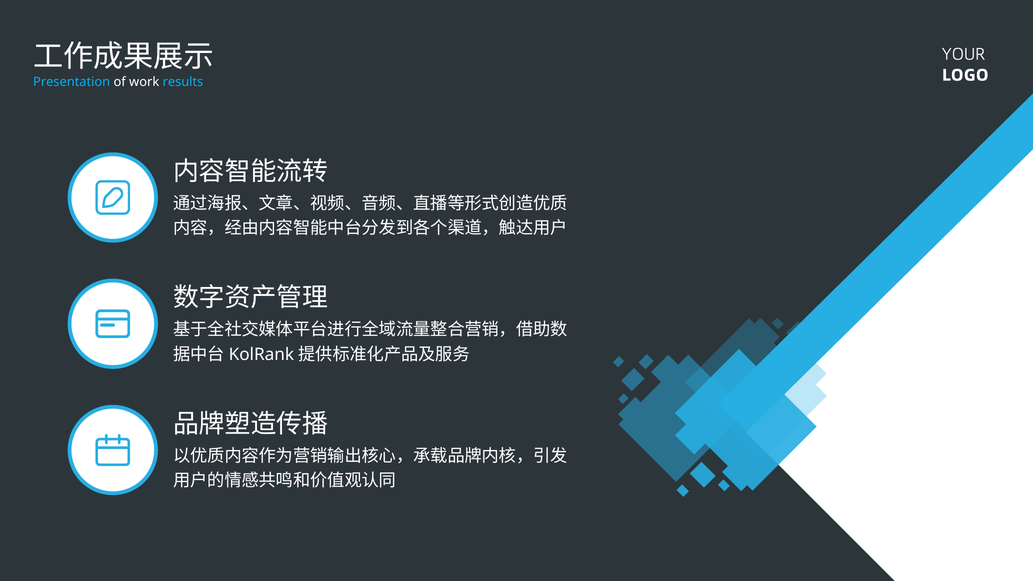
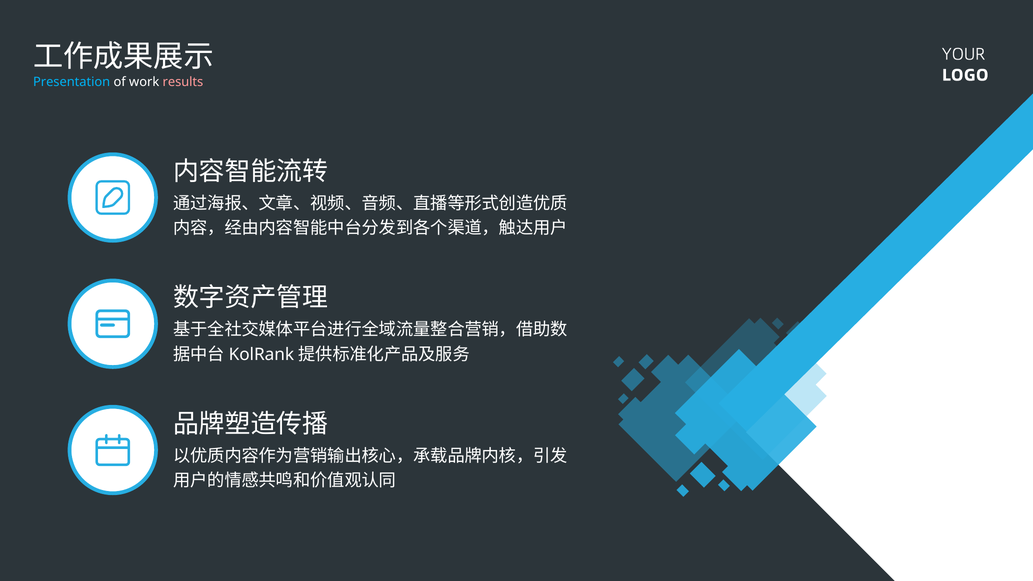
results colour: light blue -> pink
